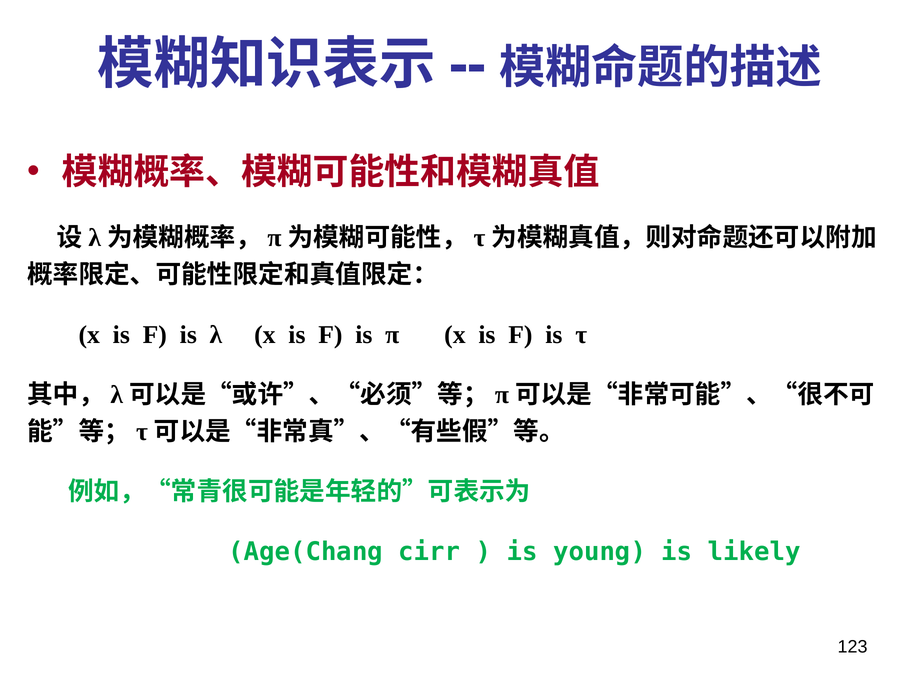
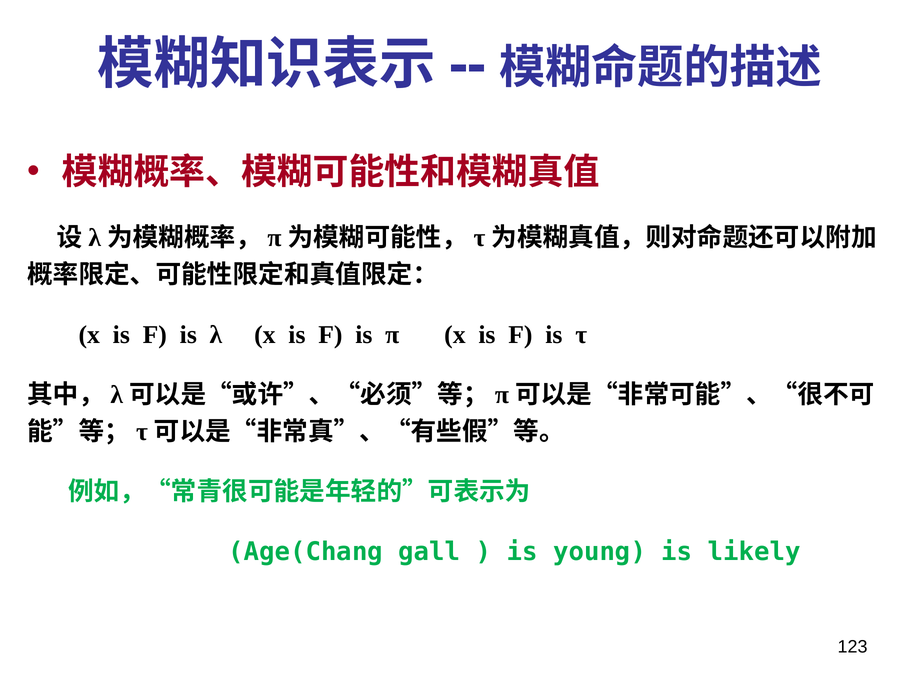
cirr: cirr -> gall
